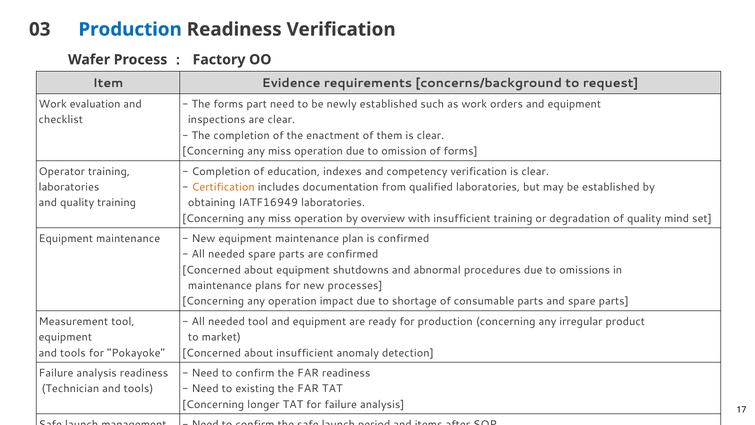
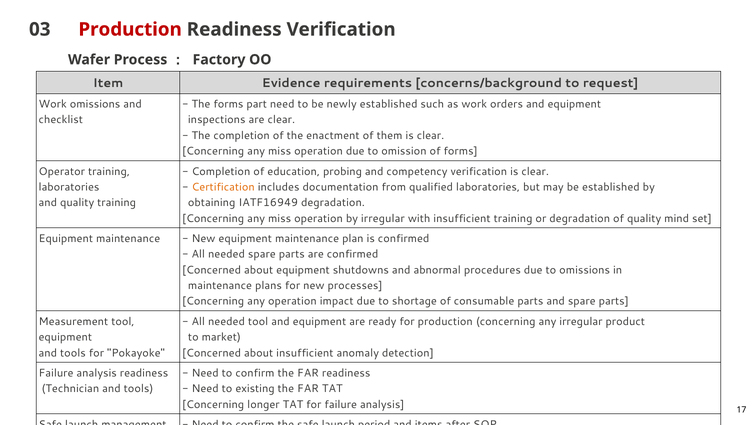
Production at (130, 29) colour: blue -> red
Work evaluation: evaluation -> omissions
indexes: indexes -> probing
IATF16949 laboratories: laboratories -> degradation
by overview: overview -> irregular
